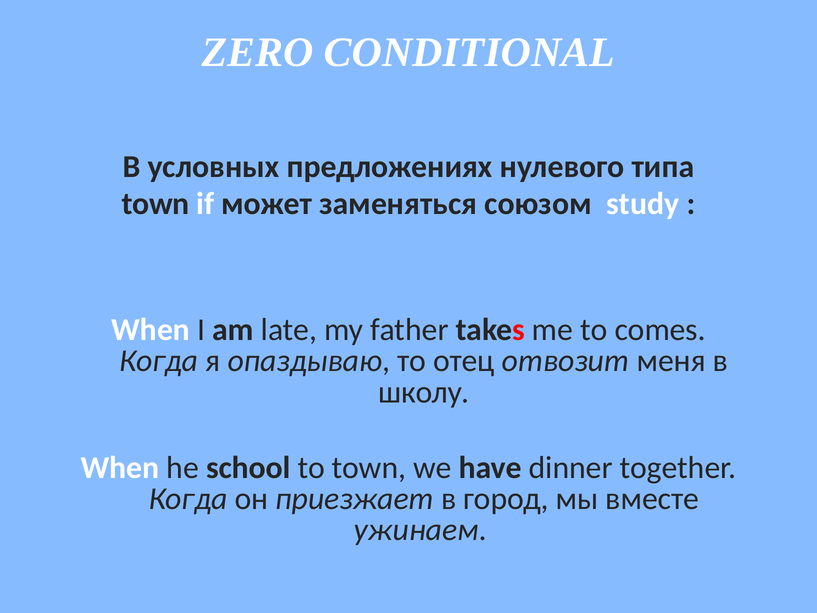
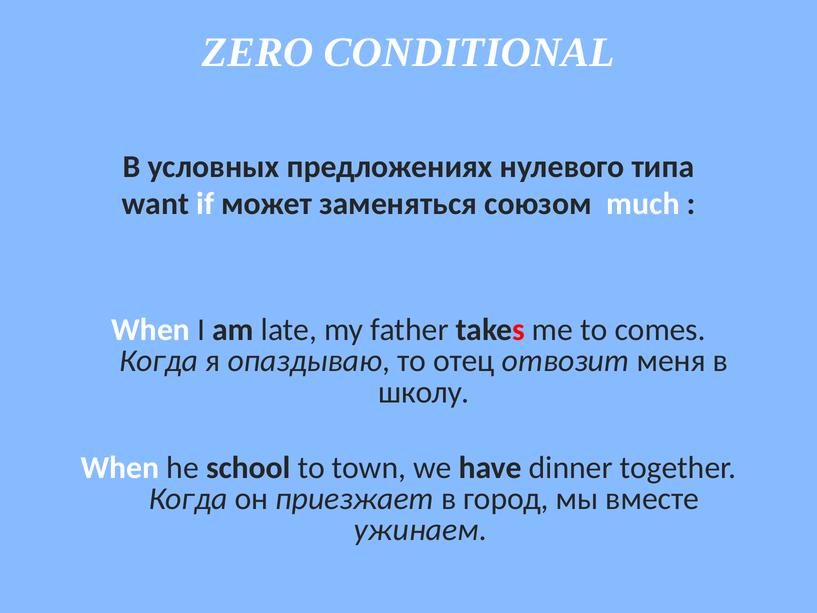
town at (156, 204): town -> want
study: study -> much
